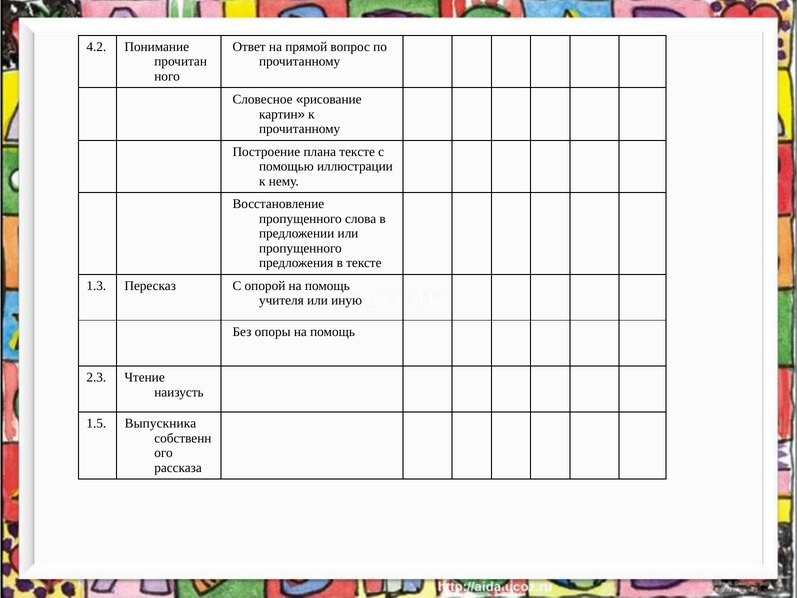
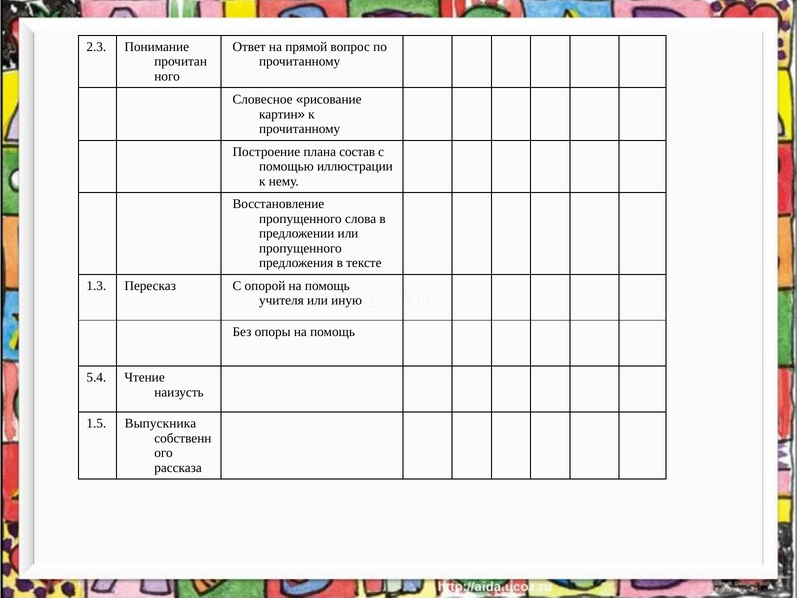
4.2: 4.2 -> 2.3
плана тексте: тексте -> состав
2.3: 2.3 -> 5.4
